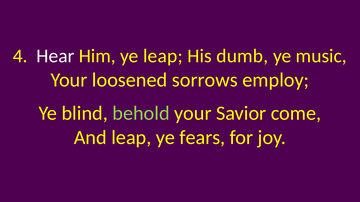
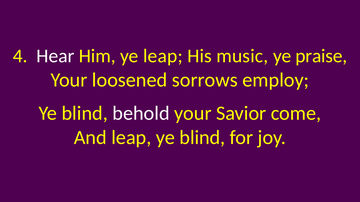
dumb: dumb -> music
music: music -> praise
behold colour: light green -> white
leap ye fears: fears -> blind
